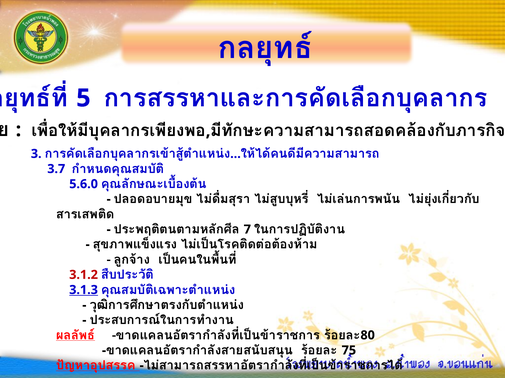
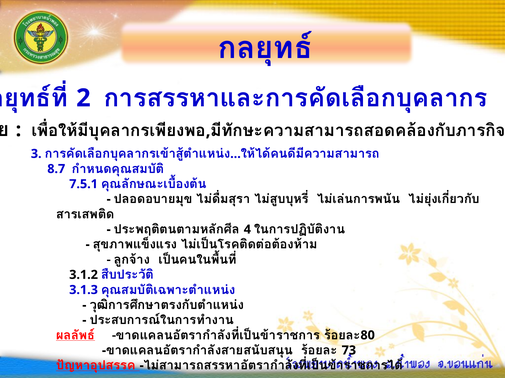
5: 5 -> 2
3.7: 3.7 -> 8.7
5.6.0: 5.6.0 -> 7.5.1
7: 7 -> 4
3.1.2 colour: red -> black
3.1.3 underline: present -> none
75: 75 -> 73
